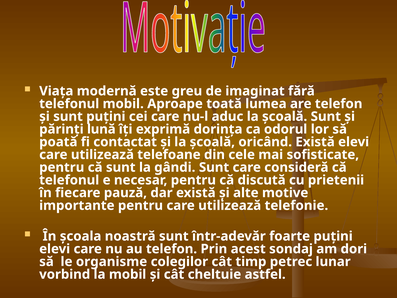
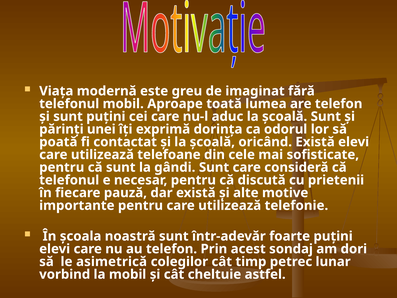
lună: lună -> unei
organisme: organisme -> asimetrică
